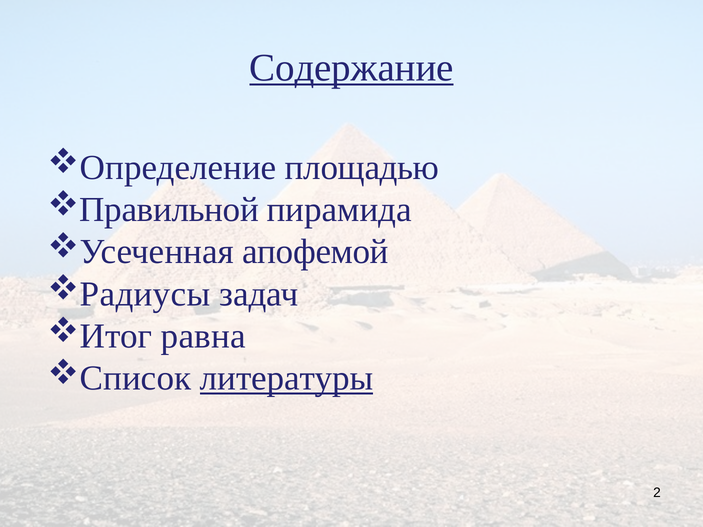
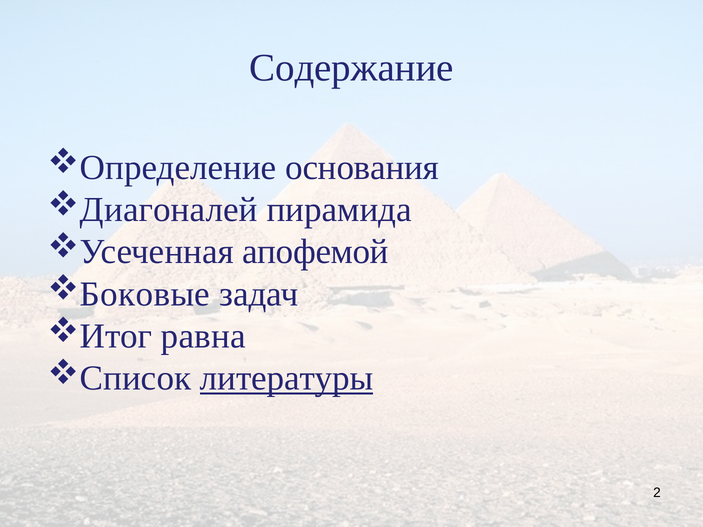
Содержание underline: present -> none
площадью: площадью -> основания
Правильной: Правильной -> Диагоналей
Радиусы: Радиусы -> Боковые
